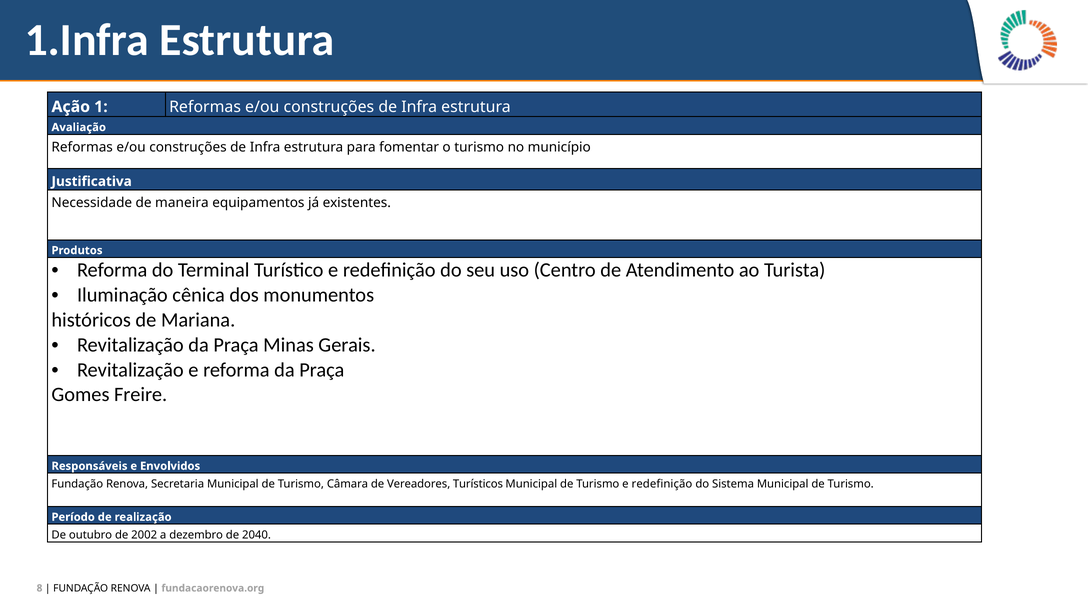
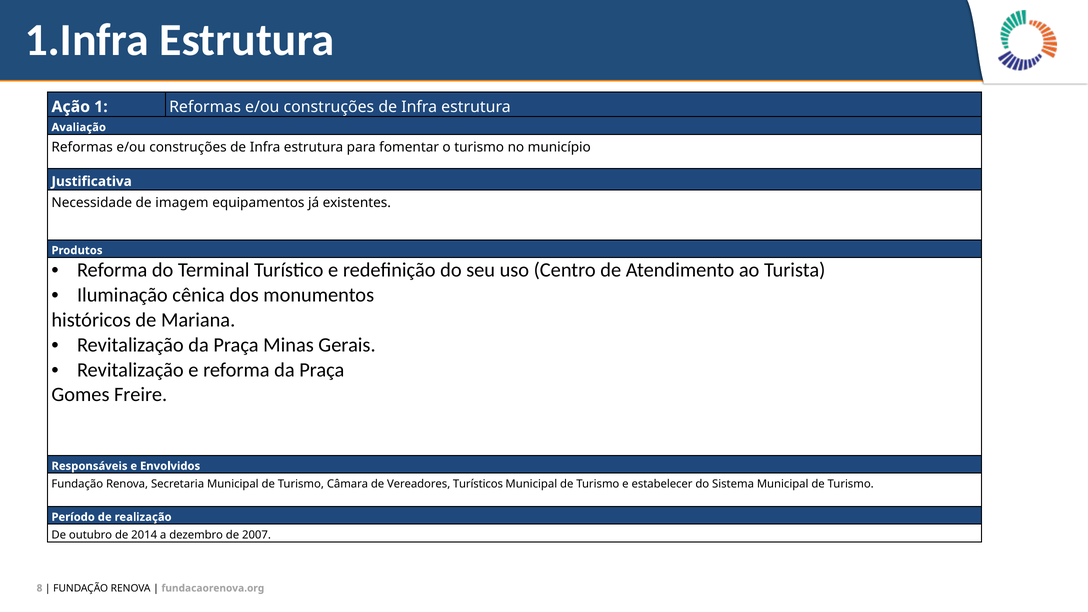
maneira: maneira -> imagem
Turismo e redefinição: redefinição -> estabelecer
2002: 2002 -> 2014
2040: 2040 -> 2007
